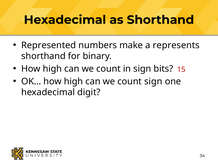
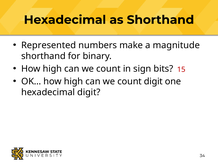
represents: represents -> magnitude
count sign: sign -> digit
